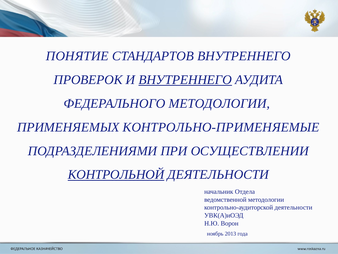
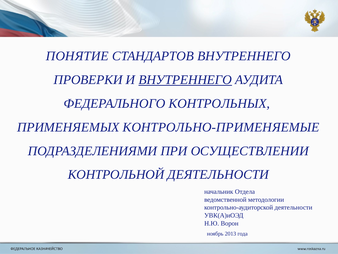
ПРОВЕРОК: ПРОВЕРОК -> ПРОВЕРКИ
ФЕДЕРАЛЬНОГО МЕТОДОЛОГИИ: МЕТОДОЛОГИИ -> КОНТРОЛЬНЫХ
КОНТРОЛЬНОЙ underline: present -> none
